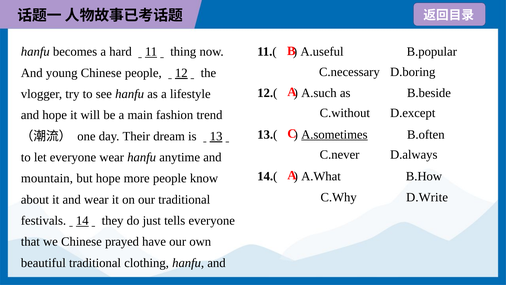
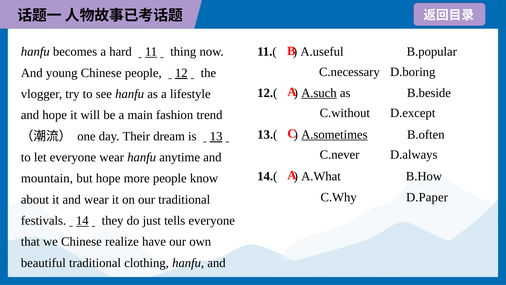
A.such underline: none -> present
D.Write: D.Write -> D.Paper
prayed: prayed -> realize
